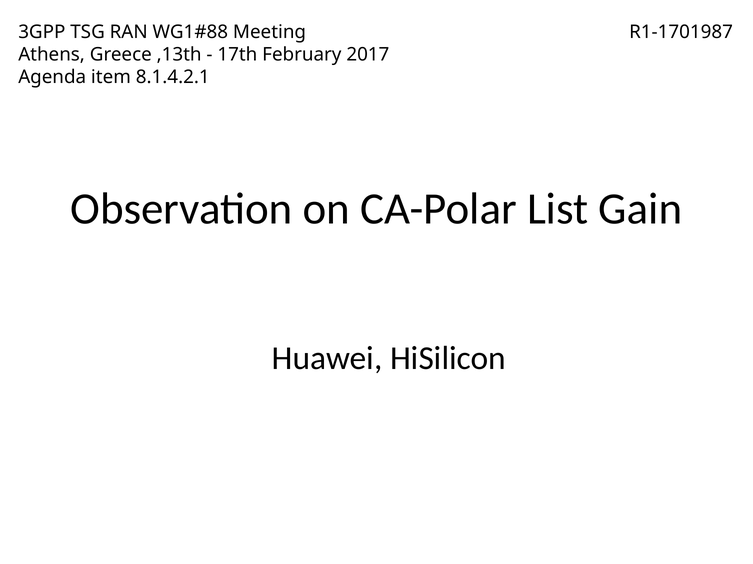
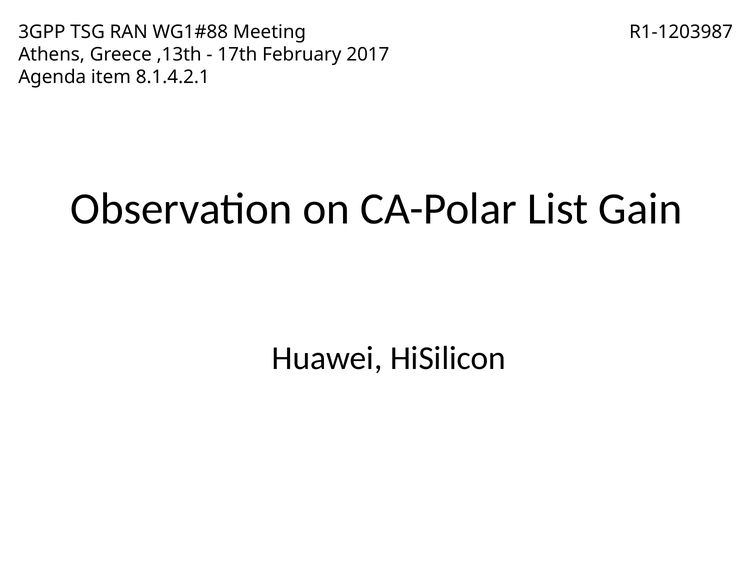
R1-1701987: R1-1701987 -> R1-1203987
